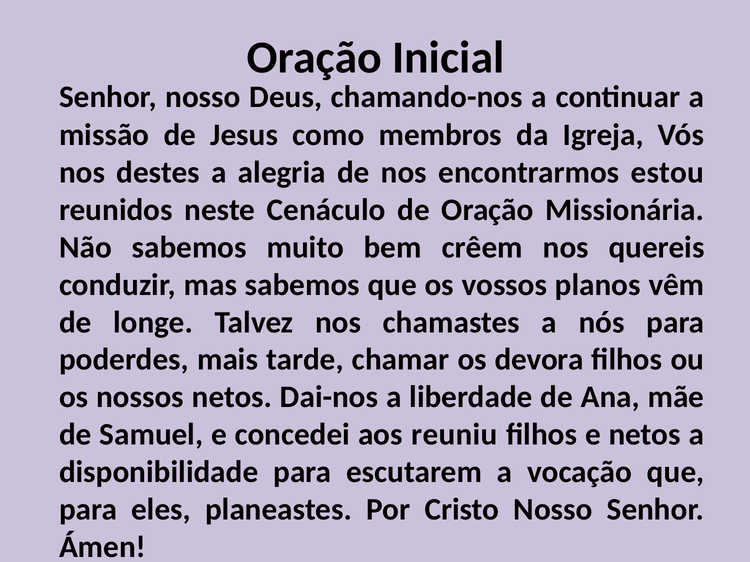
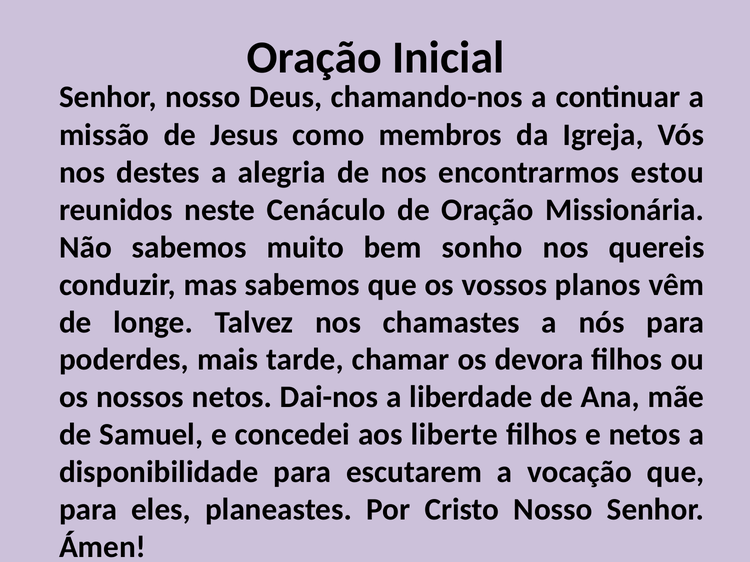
crêem: crêem -> sonho
reuniu: reuniu -> liberte
